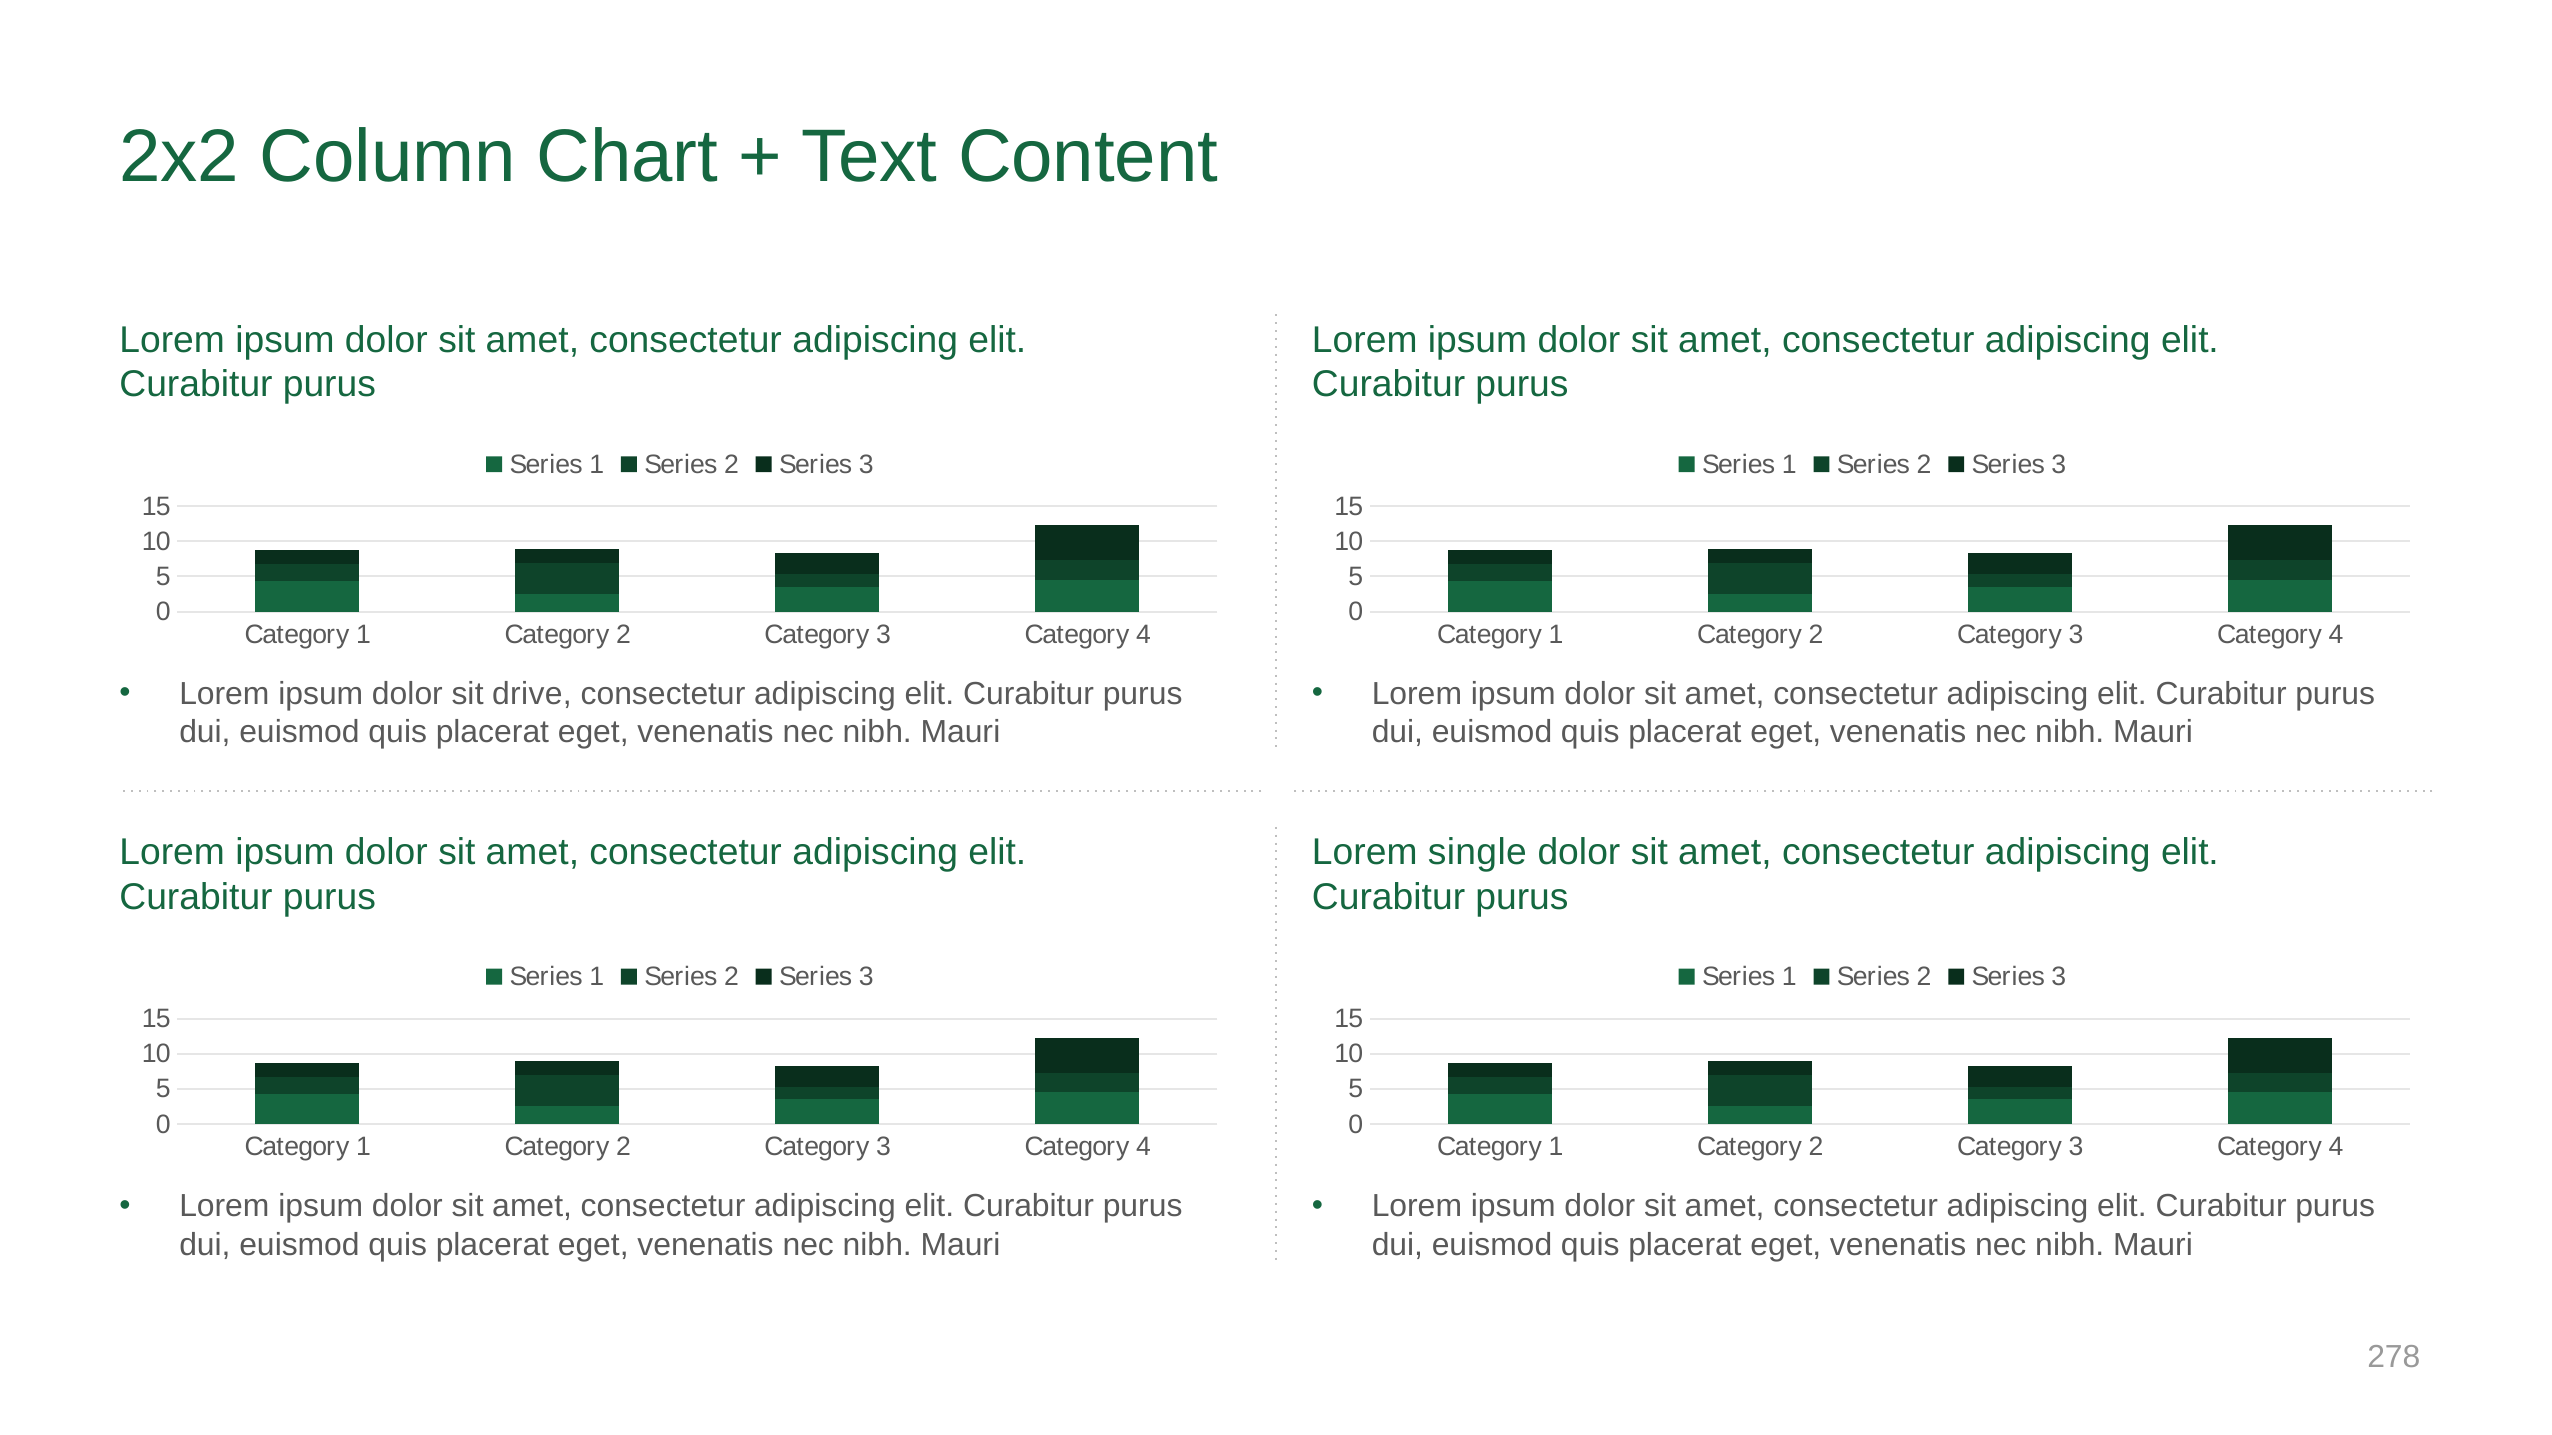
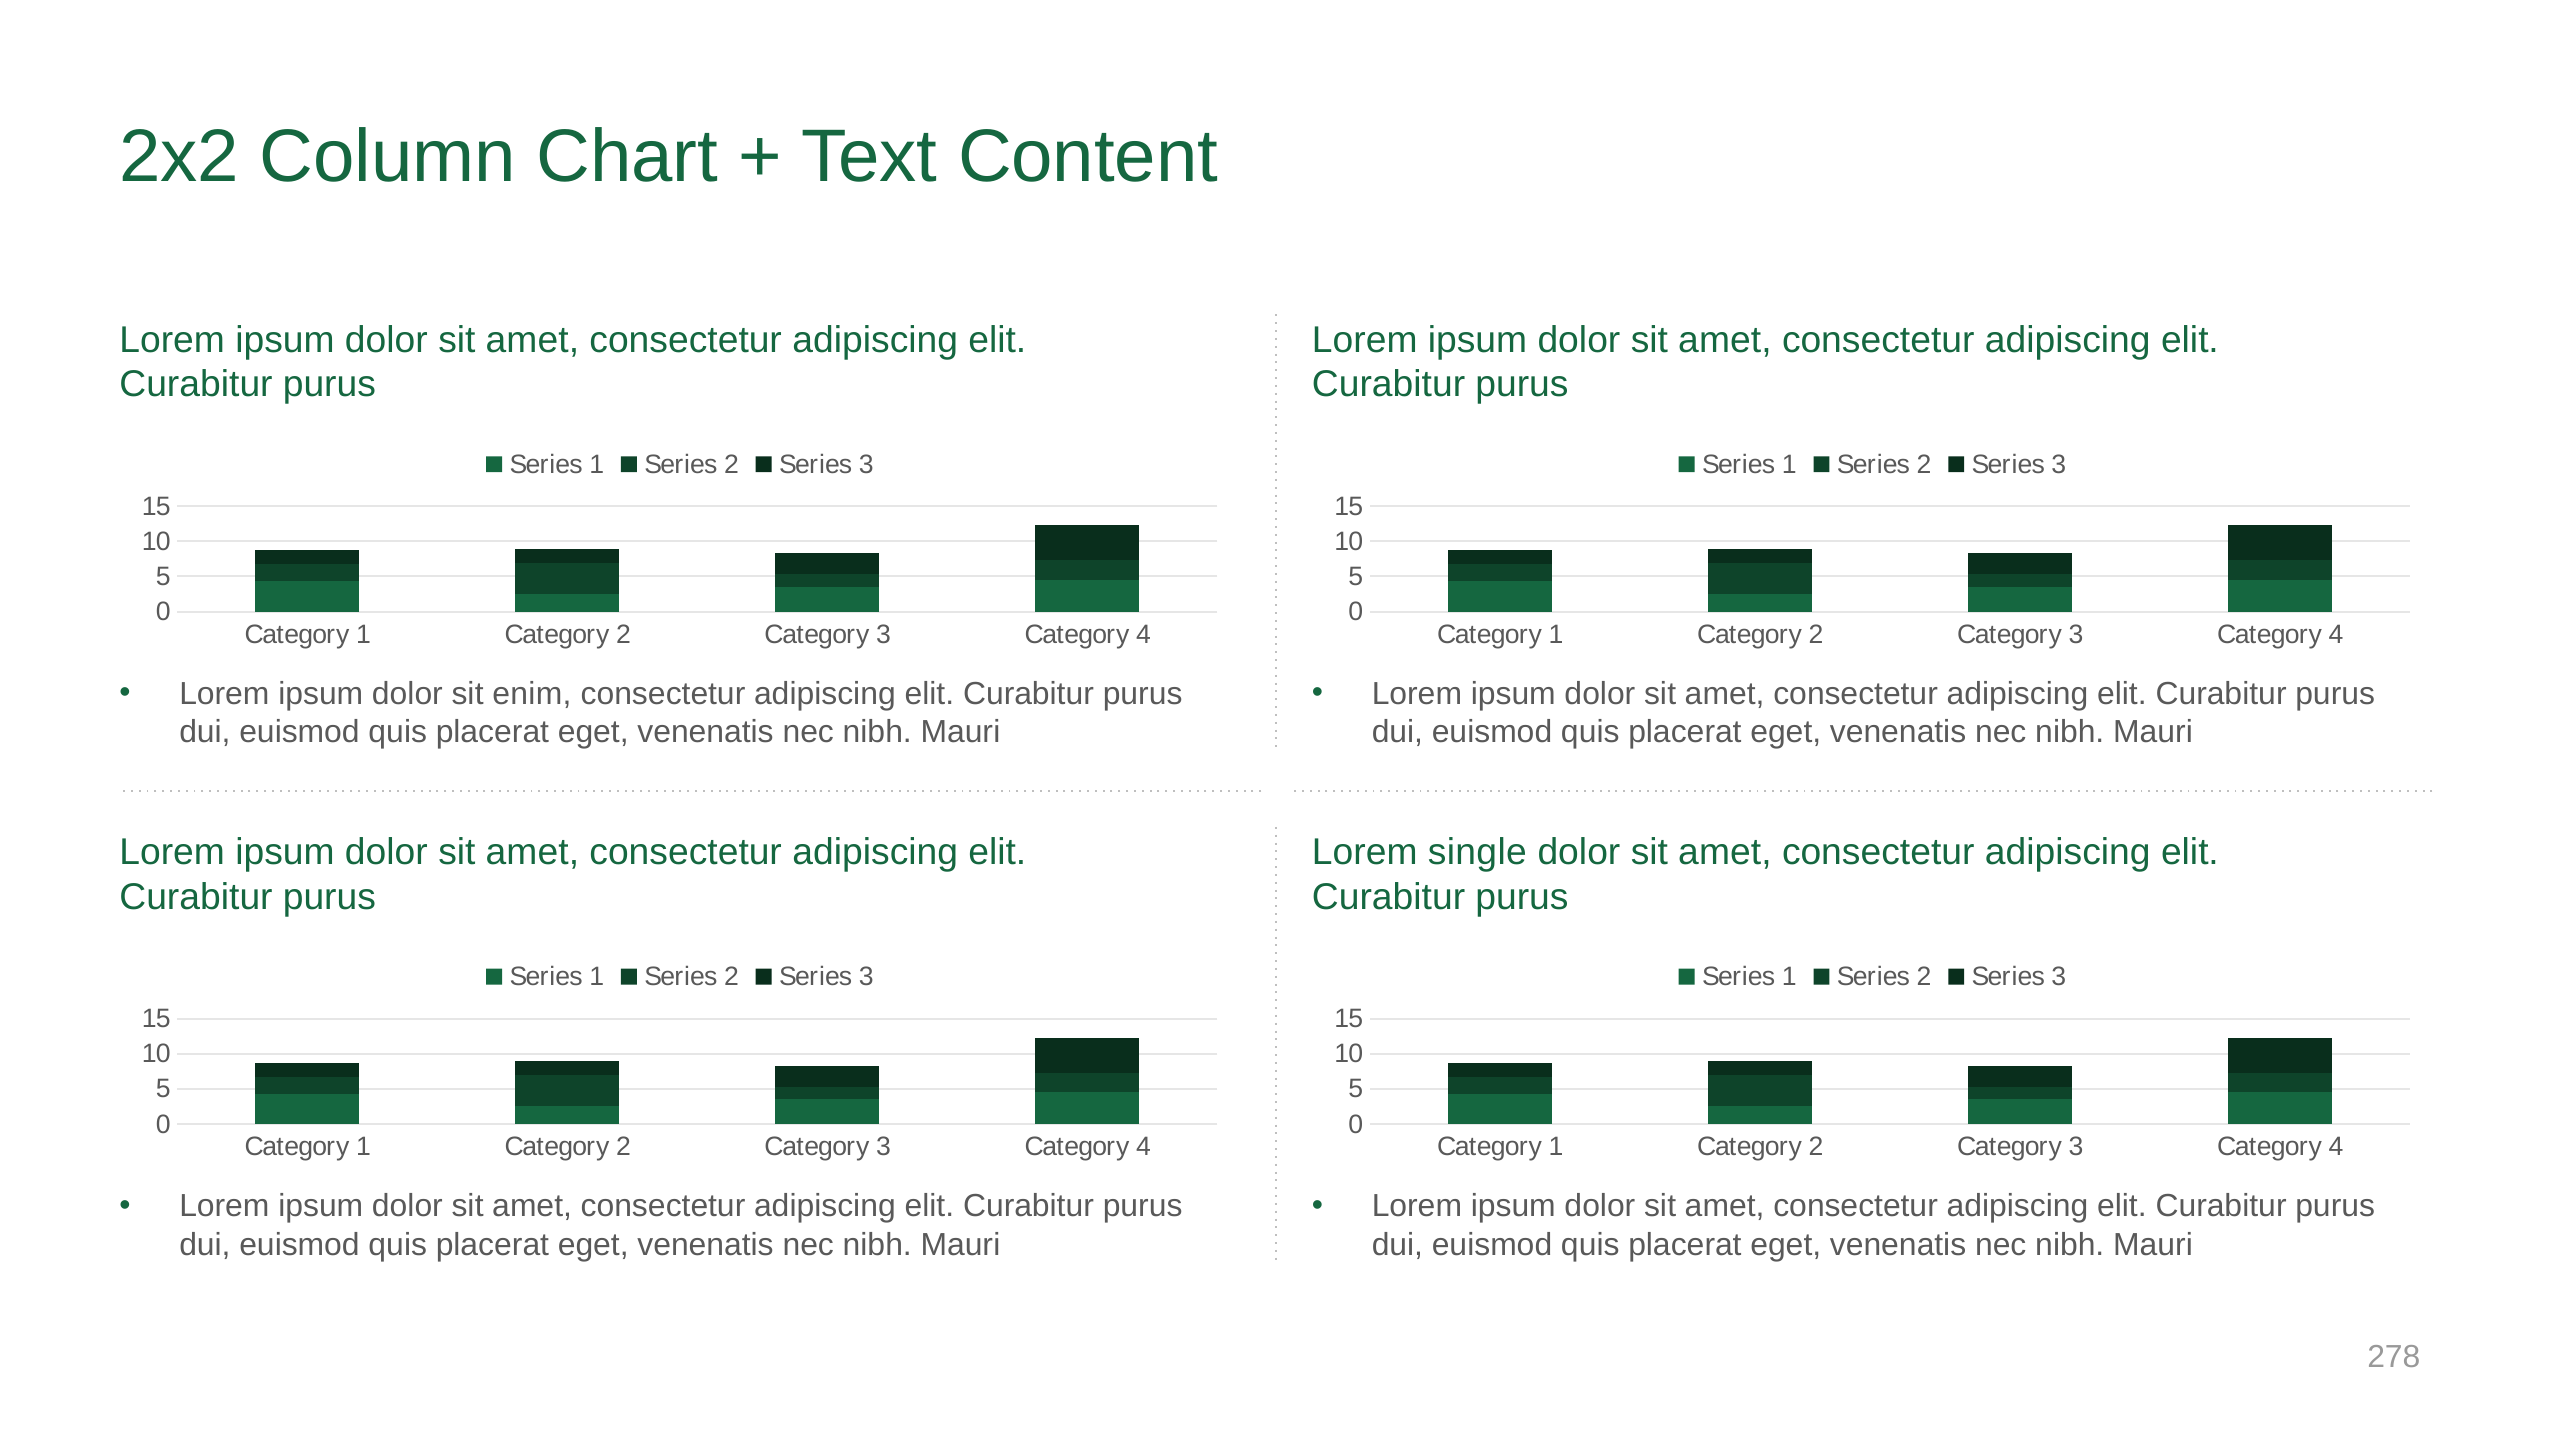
drive: drive -> enim
